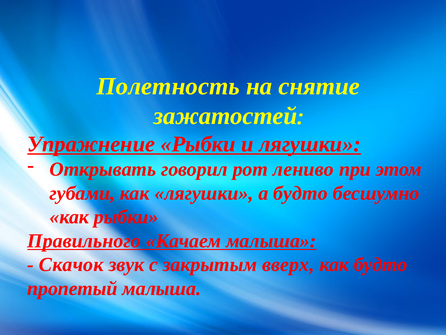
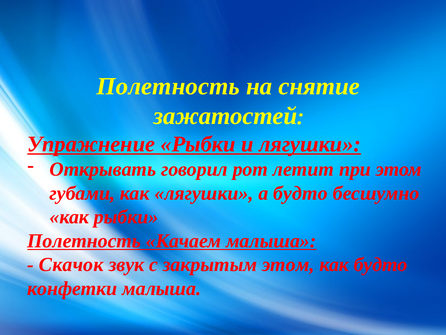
лениво: лениво -> летит
Правильного at (84, 240): Правильного -> Полетность
закрытым вверх: вверх -> этом
пропетый: пропетый -> конфетки
